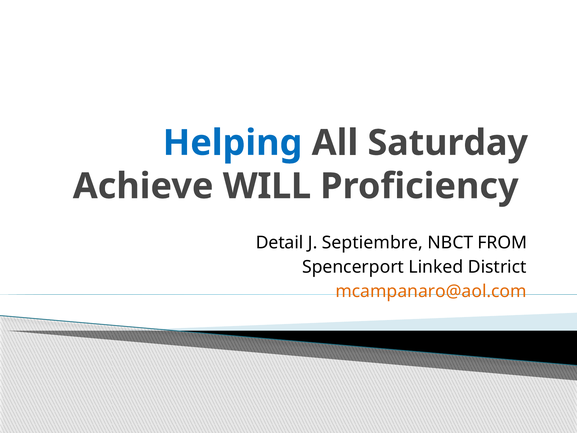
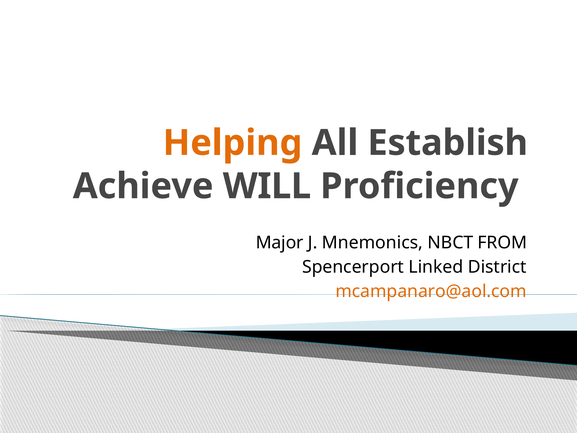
Helping colour: blue -> orange
Saturday: Saturday -> Establish
Detail: Detail -> Major
Septiembre: Septiembre -> Mnemonics
